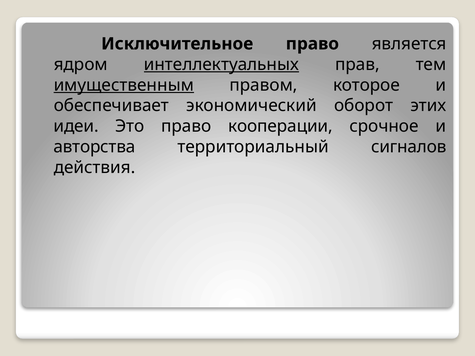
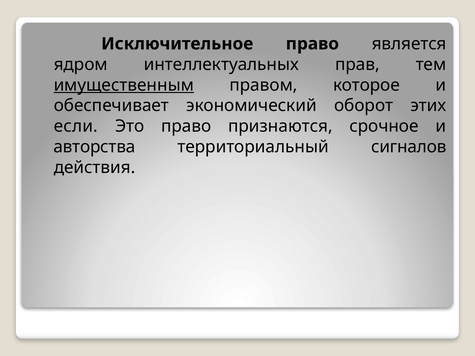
интеллектуальных underline: present -> none
идеи: идеи -> если
кооперации: кооперации -> признаются
